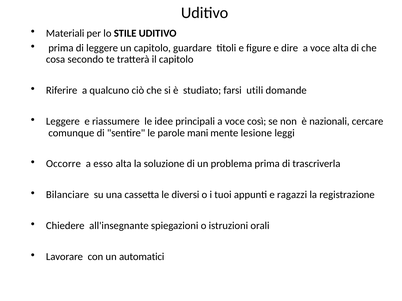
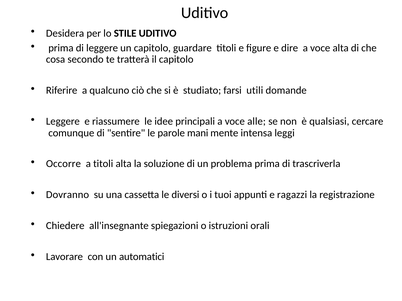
Materiali: Materiali -> Desidera
così: così -> alle
nazionali: nazionali -> qualsiasi
lesione: lesione -> intensa
a esso: esso -> titoli
Bilanciare: Bilanciare -> Dovranno
